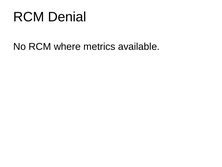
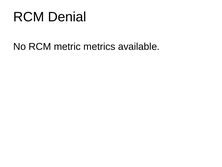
where: where -> metric
